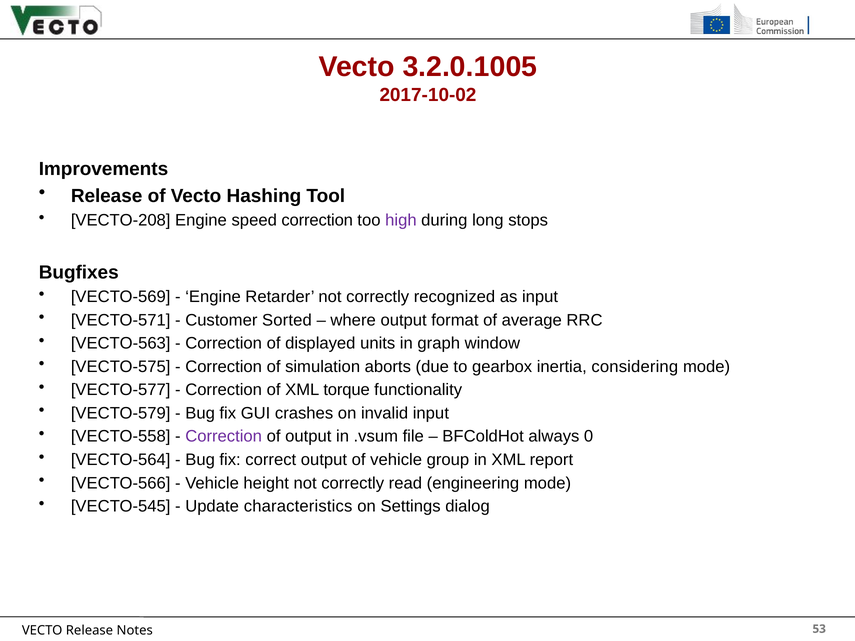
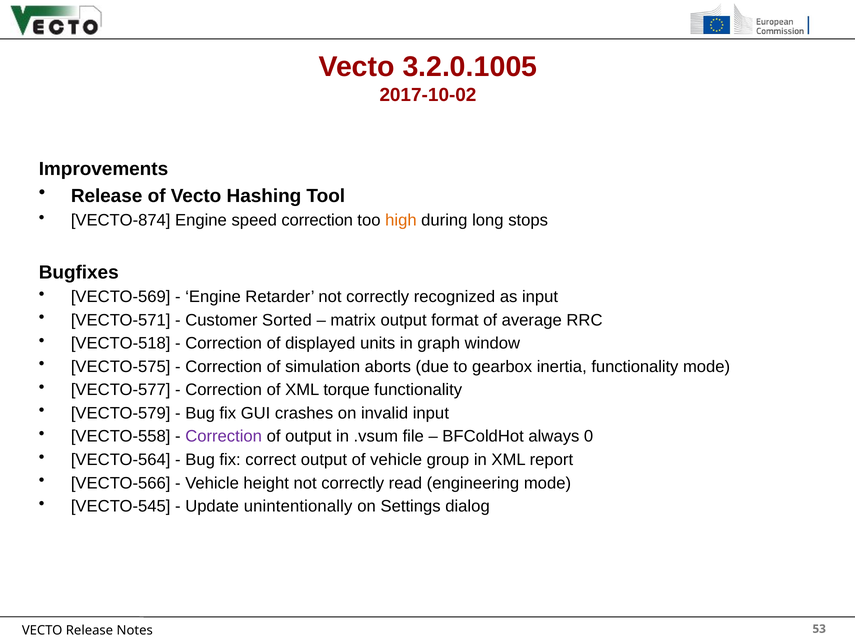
VECTO-208: VECTO-208 -> VECTO-874
high colour: purple -> orange
where: where -> matrix
VECTO-563: VECTO-563 -> VECTO-518
inertia considering: considering -> functionality
characteristics: characteristics -> unintentionally
